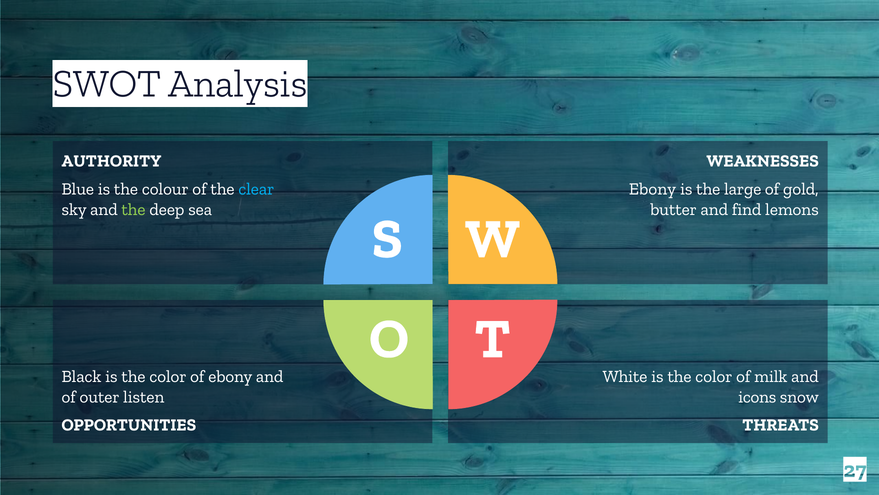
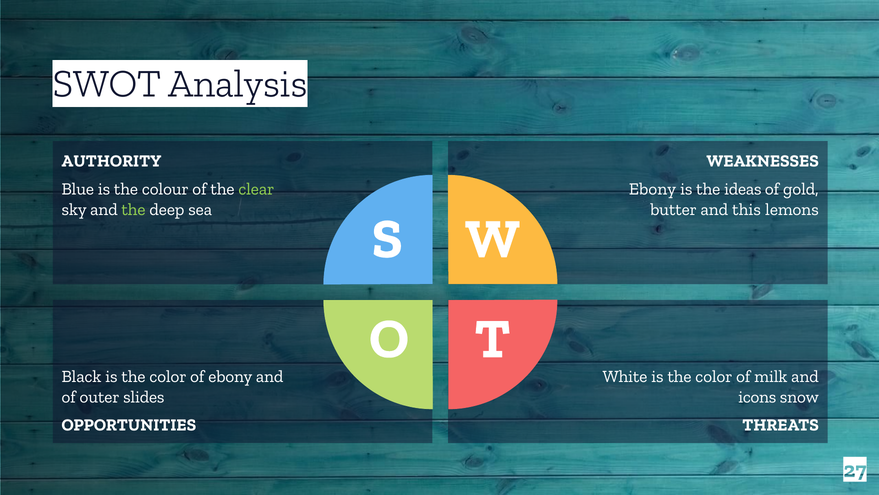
clear colour: light blue -> light green
large: large -> ideas
find: find -> this
listen: listen -> slides
